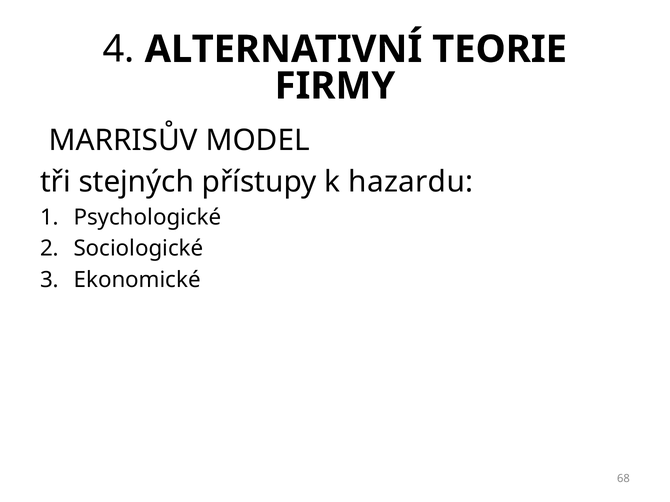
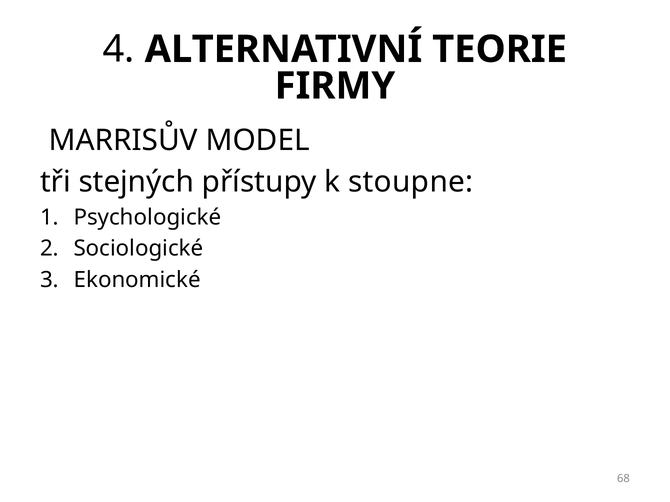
hazardu: hazardu -> stoupne
